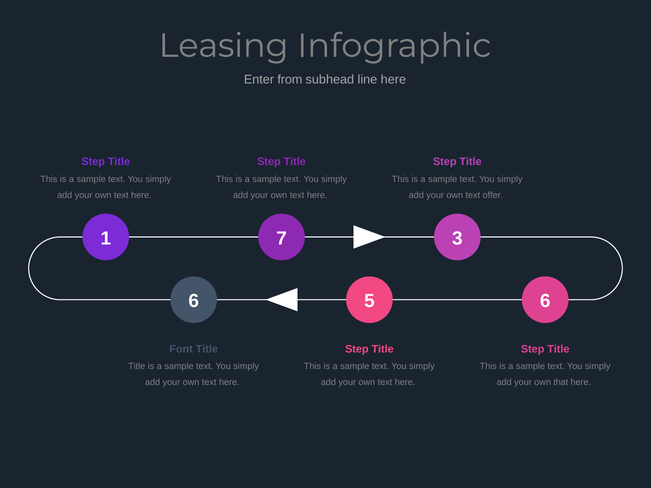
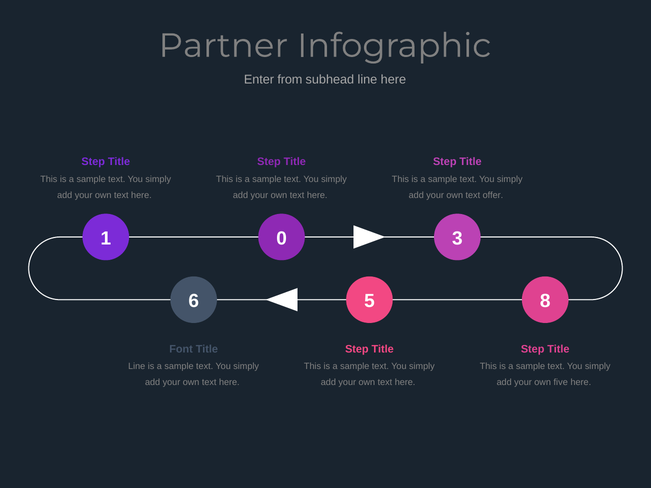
Leasing: Leasing -> Partner
7: 7 -> 0
5 6: 6 -> 8
Title at (137, 366): Title -> Line
that: that -> five
